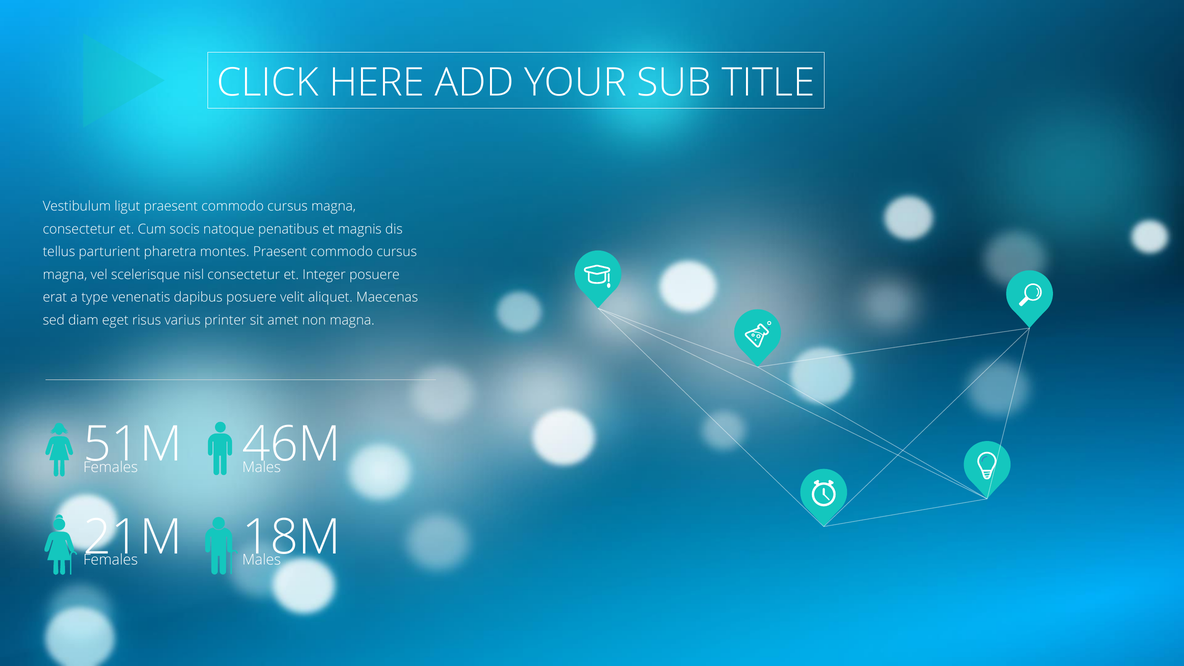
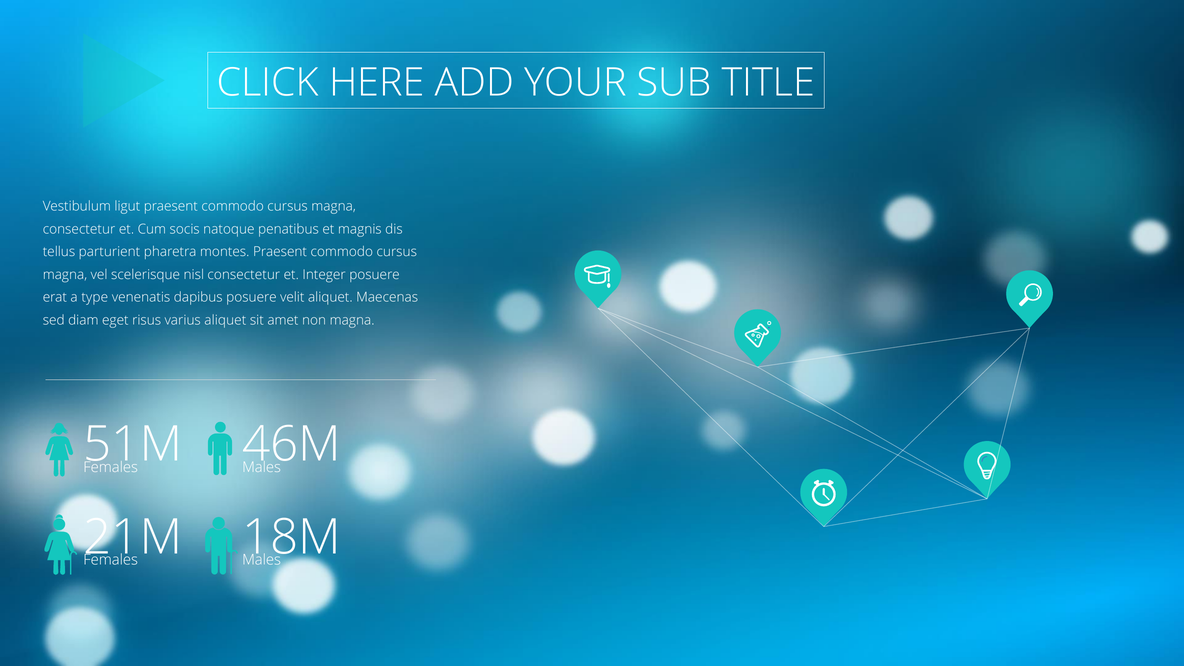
varius printer: printer -> aliquet
